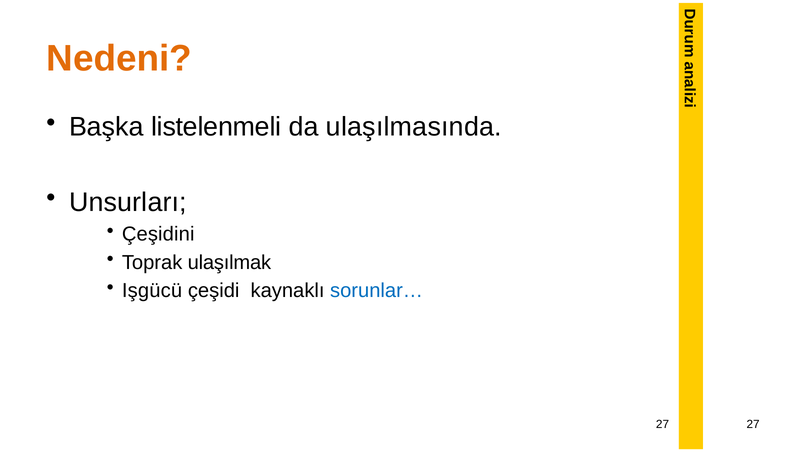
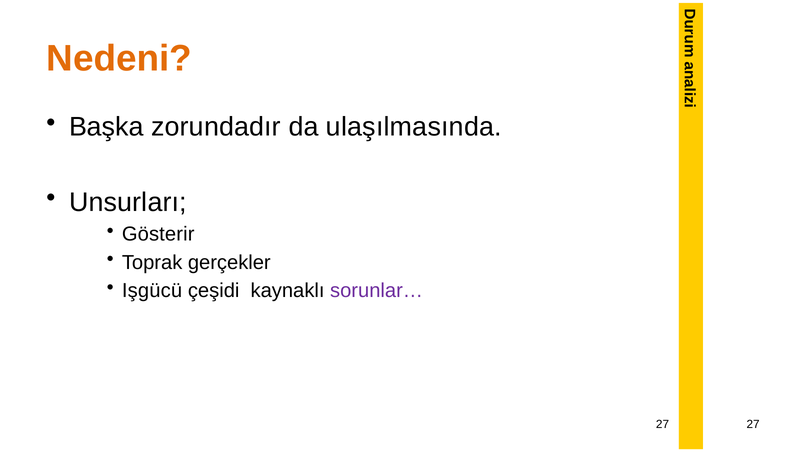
listelenmeli: listelenmeli -> zorundadır
Çeşidini: Çeşidini -> Gösterir
ulaşılmak: ulaşılmak -> gerçekler
sorunlar… colour: blue -> purple
